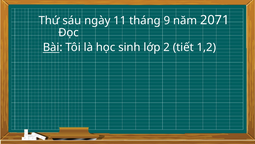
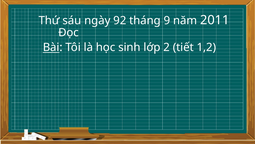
11: 11 -> 92
2071: 2071 -> 2011
